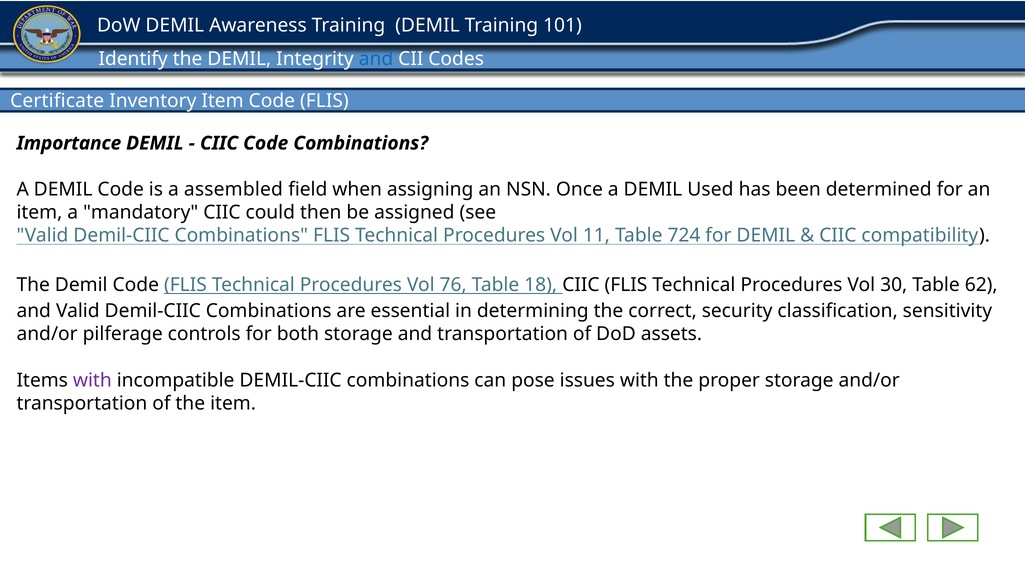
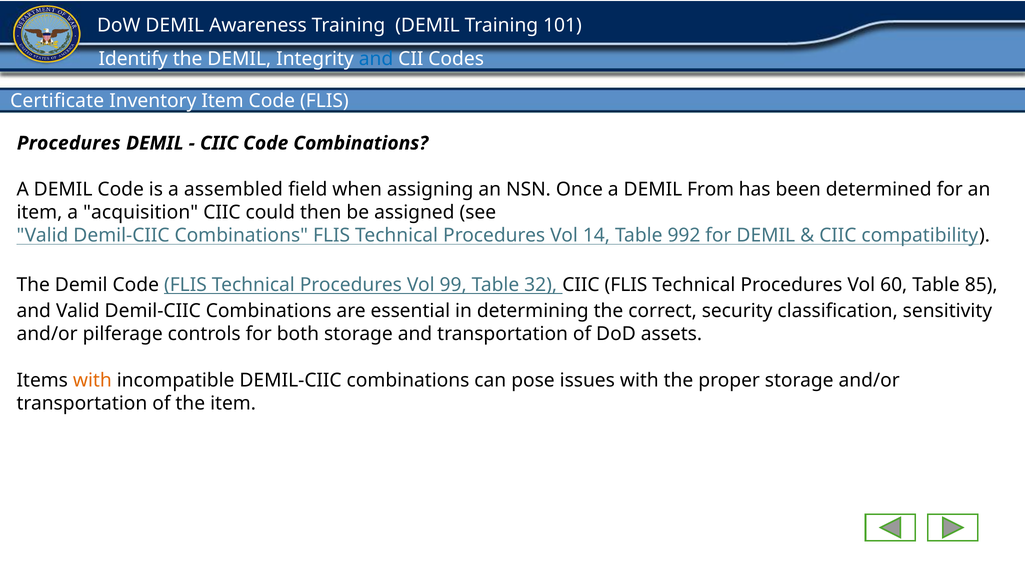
Importance at (69, 143): Importance -> Procedures
Used: Used -> From
mandatory: mandatory -> acquisition
11: 11 -> 14
724: 724 -> 992
76: 76 -> 99
18: 18 -> 32
30: 30 -> 60
62: 62 -> 85
with at (92, 380) colour: purple -> orange
